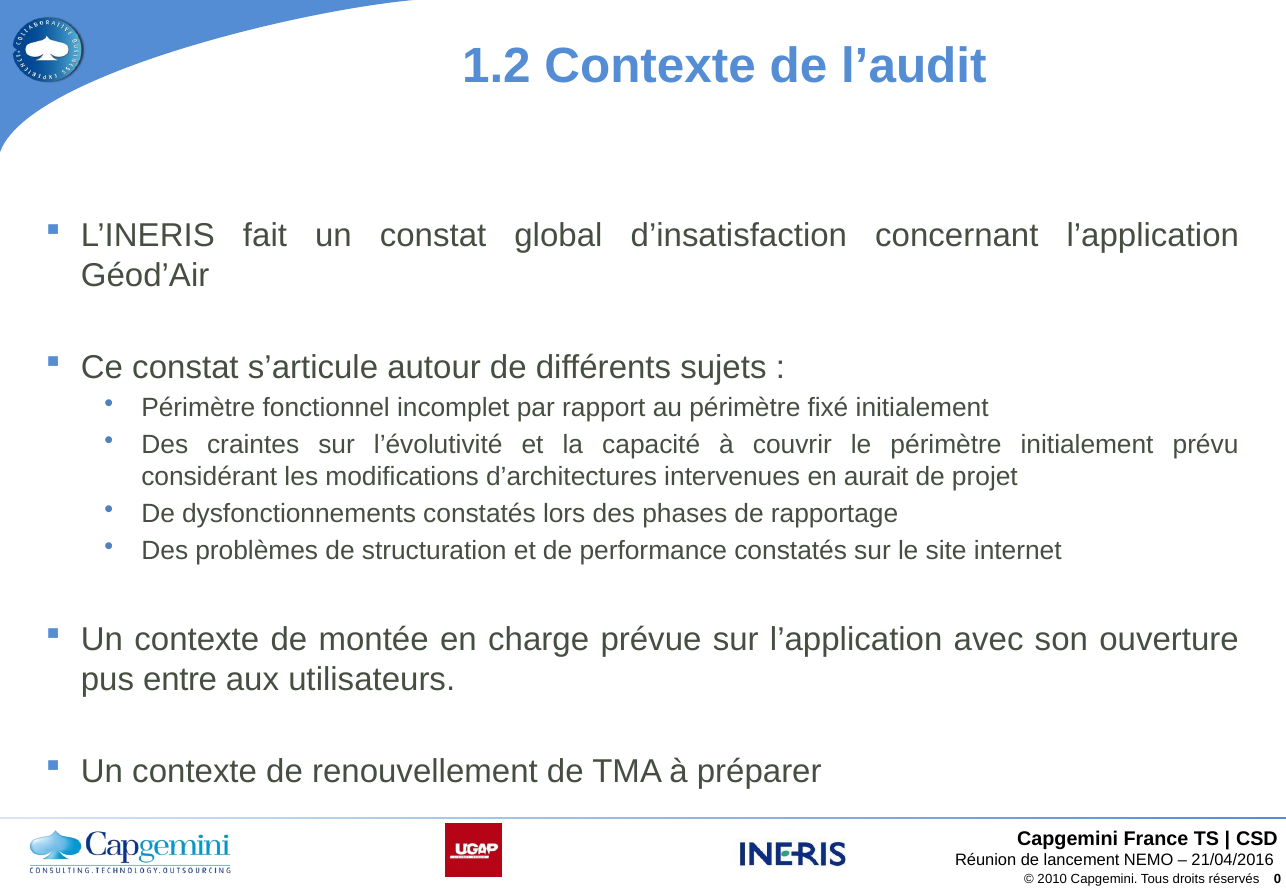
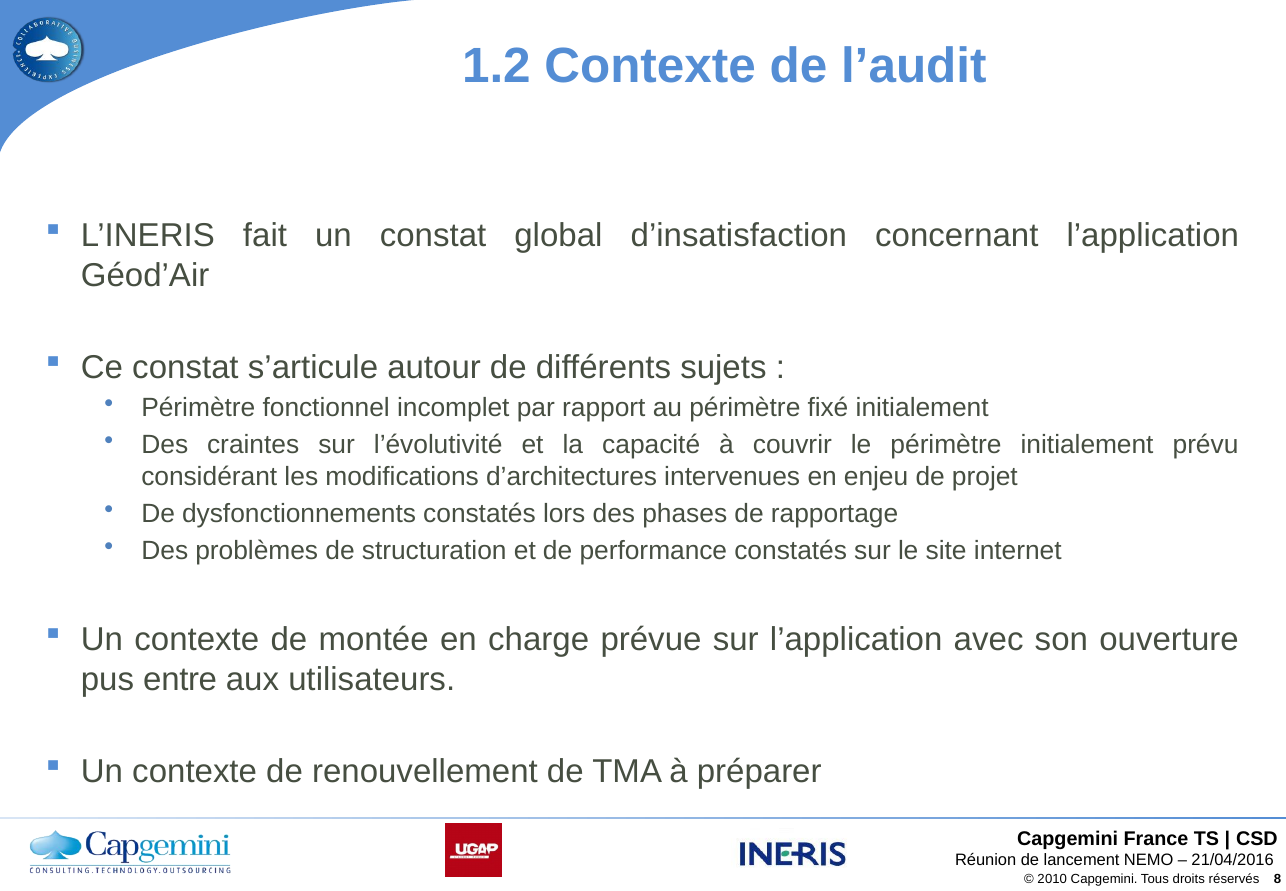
aurait: aurait -> enjeu
0: 0 -> 8
